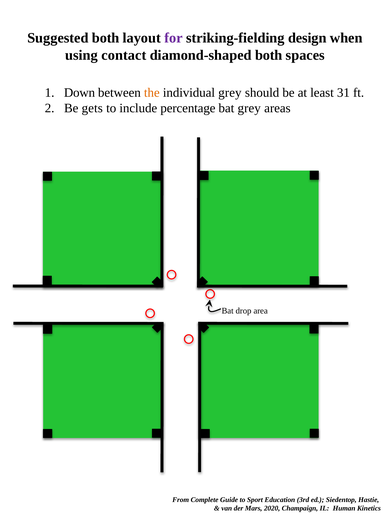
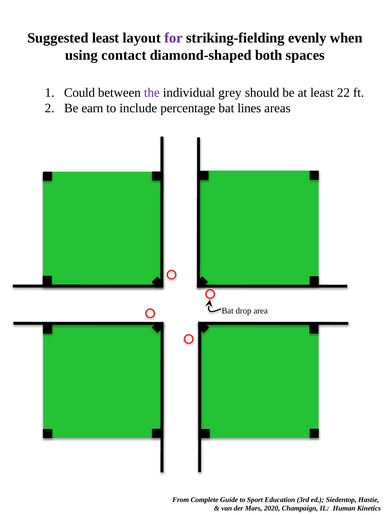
Suggested both: both -> least
design: design -> evenly
Down: Down -> Could
the colour: orange -> purple
31: 31 -> 22
gets: gets -> earn
bat grey: grey -> lines
